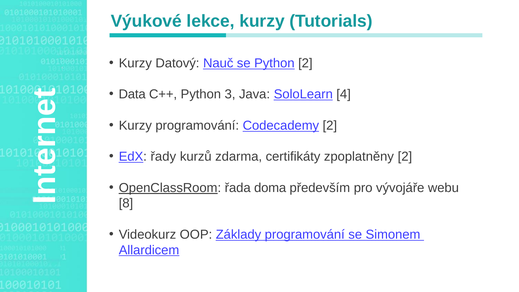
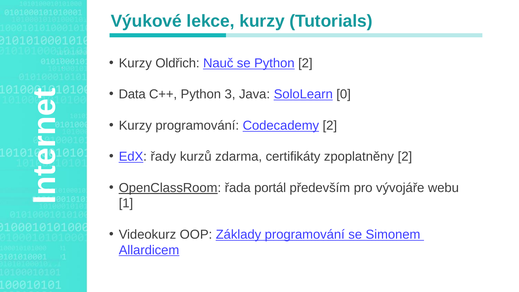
Datový: Datový -> Oldřich
4: 4 -> 0
doma: doma -> portál
8: 8 -> 1
